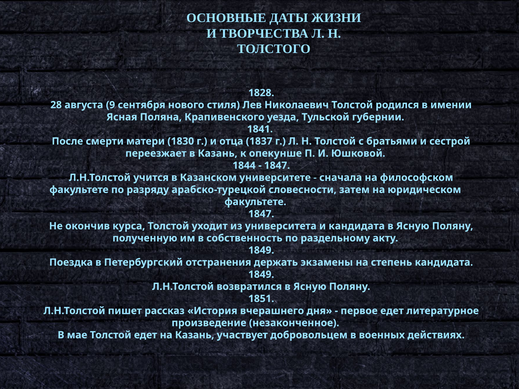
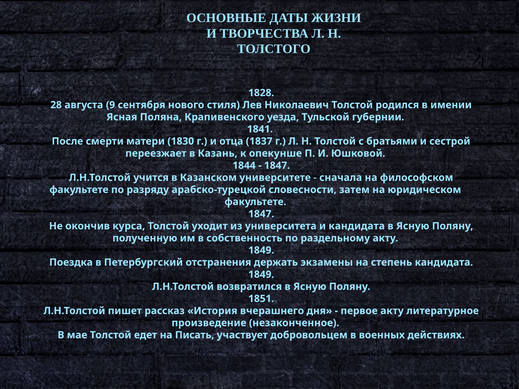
первое едет: едет -> акту
на Казань: Казань -> Писать
